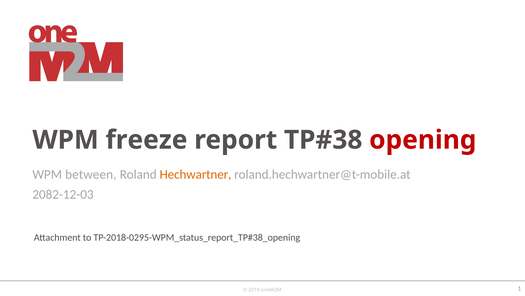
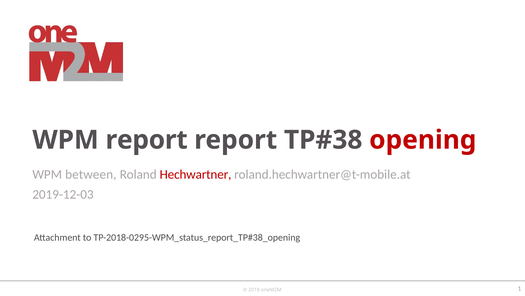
WPM freeze: freeze -> report
Hechwartner colour: orange -> red
2082-12-03: 2082-12-03 -> 2019-12-03
